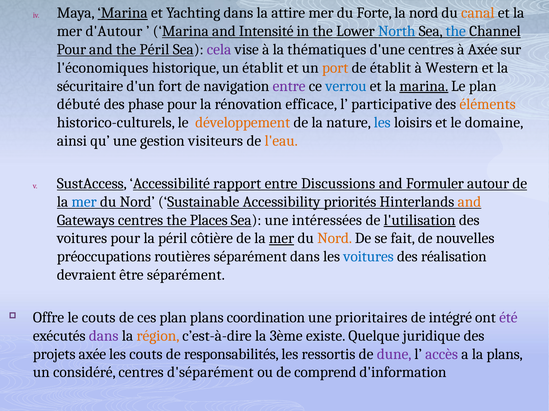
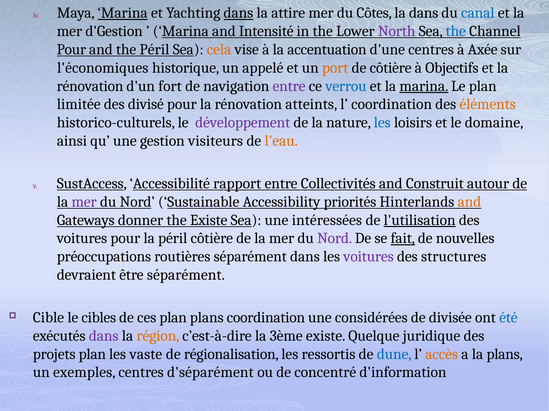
dans at (238, 13) underline: none -> present
Forte: Forte -> Côtes
la nord: nord -> dans
canal colour: orange -> blue
d'Autour: d'Autour -> d'Gestion
North colour: blue -> purple
cela colour: purple -> orange
thématiques: thématiques -> accentuation
un établit: établit -> appelé
de établit: établit -> côtière
Western: Western -> Objectifs
sécuritaire at (90, 86): sécuritaire -> rénovation
débuté: débuté -> limitée
phase: phase -> divisé
efficace: efficace -> atteints
l participative: participative -> coordination
développement colour: orange -> purple
Discussions: Discussions -> Collectivités
Formuler: Formuler -> Construit
mer at (84, 202) colour: blue -> purple
Gateways centres: centres -> donner
the Places: Places -> Existe
mer at (282, 239) underline: present -> none
Nord at (335, 239) colour: orange -> purple
fait underline: none -> present
voitures at (369, 257) colour: blue -> purple
réalisation: réalisation -> structures
Offre: Offre -> Cible
le couts: couts -> cibles
prioritaires: prioritaires -> considérées
intégré: intégré -> divisée
été colour: purple -> blue
projets axée: axée -> plan
les couts: couts -> vaste
responsabilités: responsabilités -> régionalisation
dune colour: purple -> blue
accès colour: purple -> orange
considéré: considéré -> exemples
comprend: comprend -> concentré
